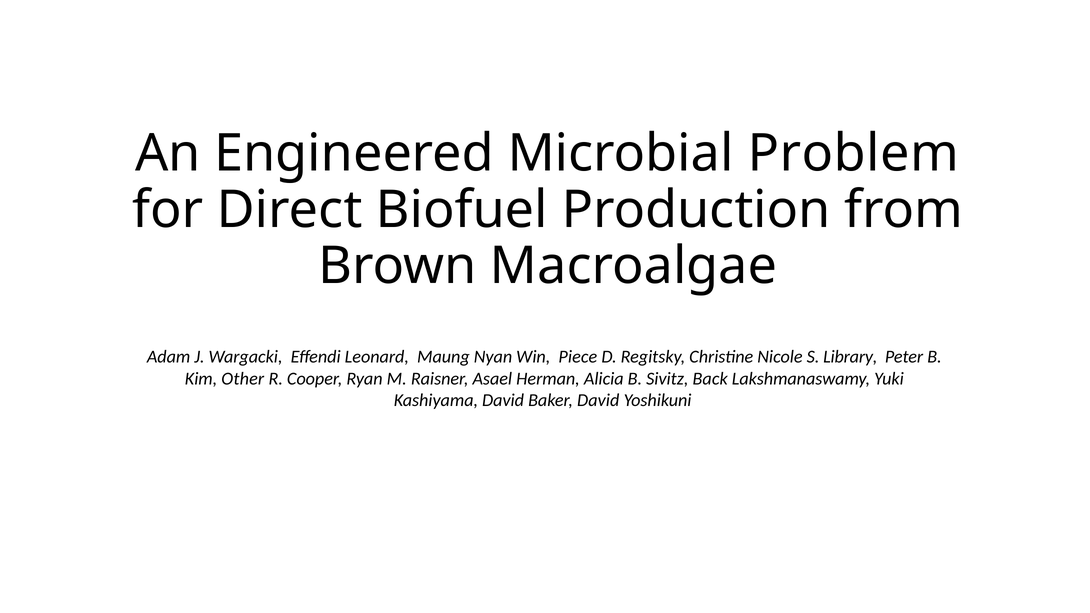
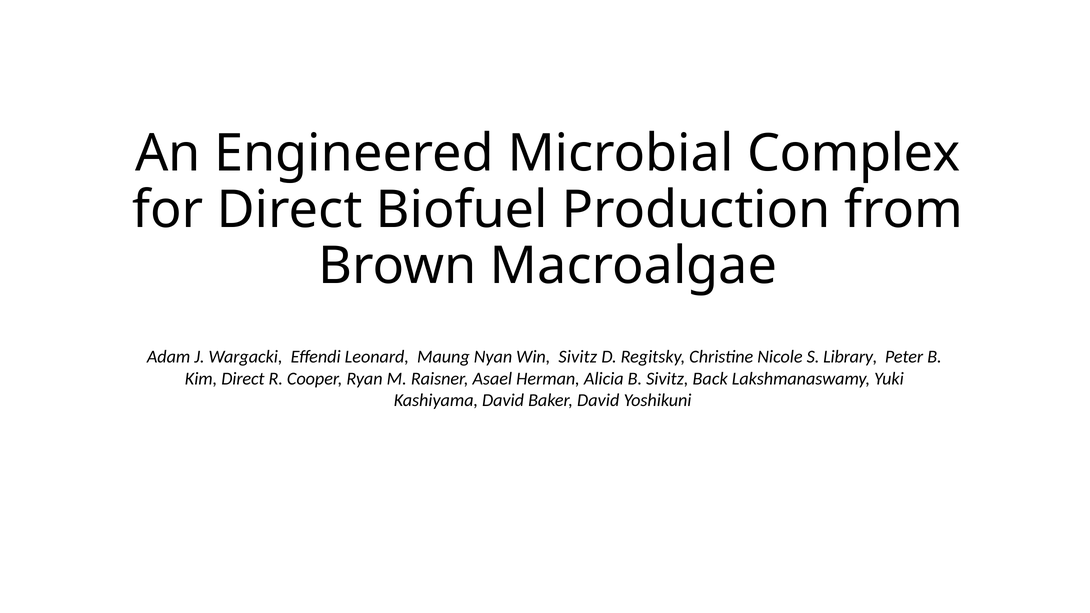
Problem: Problem -> Complex
Win Piece: Piece -> Sivitz
Kim Other: Other -> Direct
